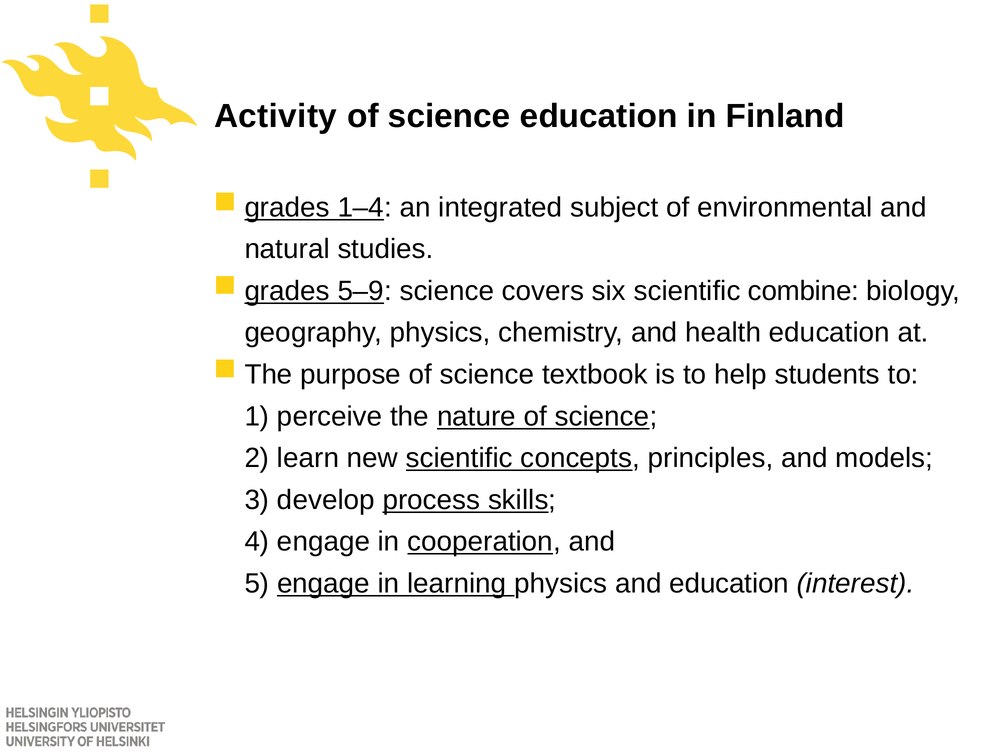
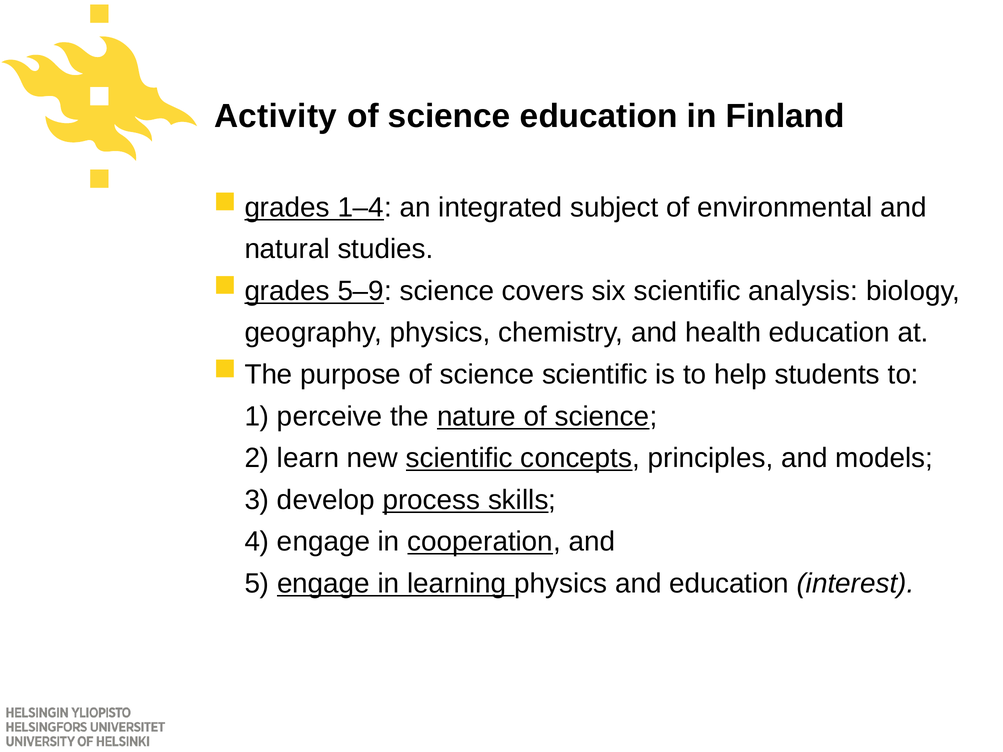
combine: combine -> analysis
science textbook: textbook -> scientific
